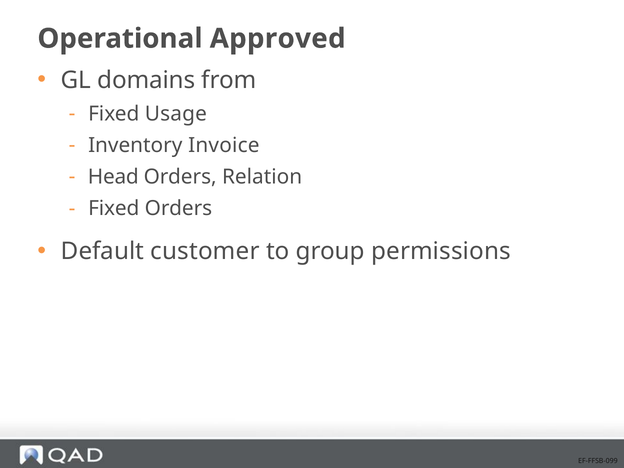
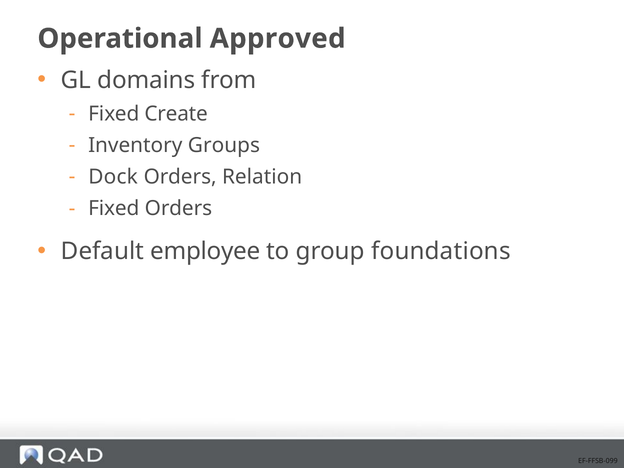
Usage: Usage -> Create
Invoice: Invoice -> Groups
Head: Head -> Dock
customer: customer -> employee
permissions: permissions -> foundations
